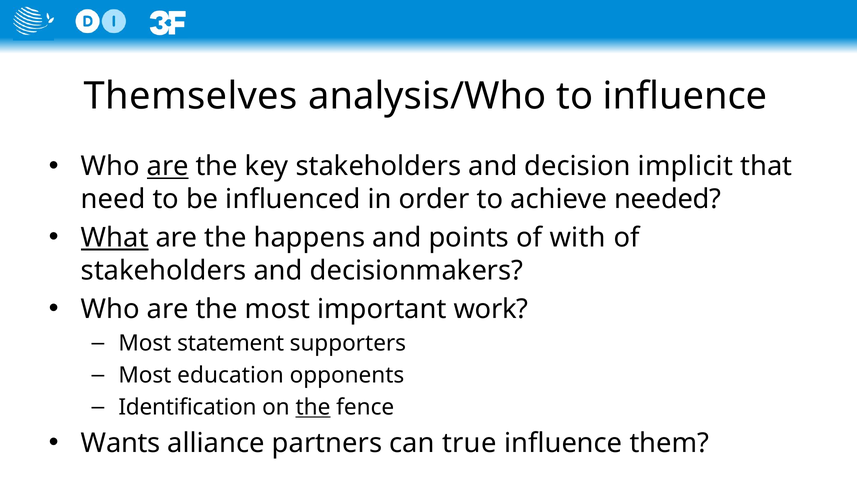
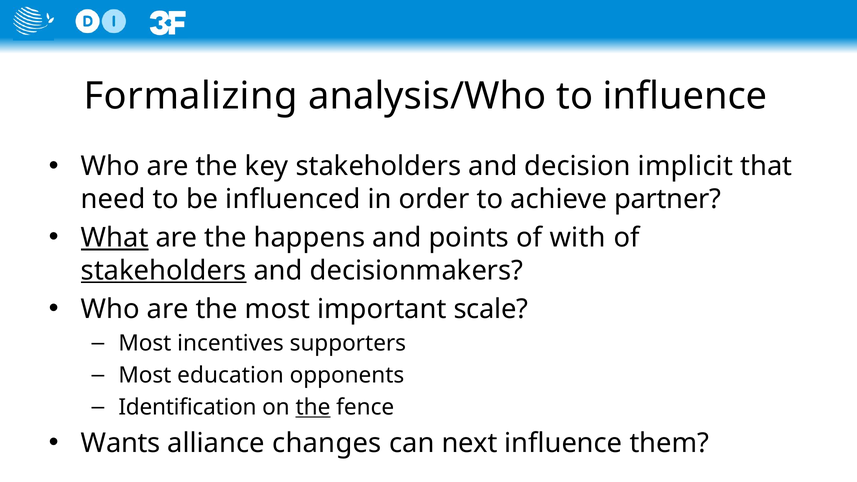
Themselves: Themselves -> Formalizing
are at (168, 166) underline: present -> none
needed: needed -> partner
stakeholders at (164, 271) underline: none -> present
work: work -> scale
statement: statement -> incentives
partners: partners -> changes
true: true -> next
